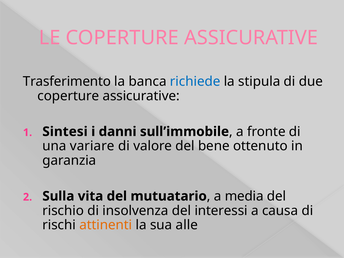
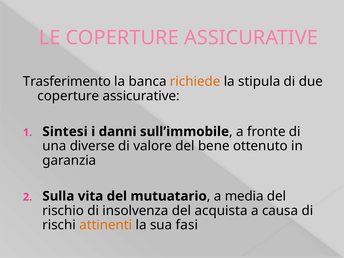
richiede colour: blue -> orange
variare: variare -> diverse
interessi: interessi -> acquista
alle: alle -> fasi
